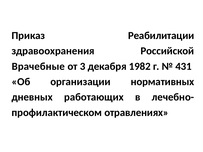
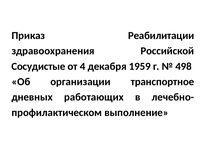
Врачебные: Врачебные -> Сосудистые
3: 3 -> 4
1982: 1982 -> 1959
431: 431 -> 498
нормативных: нормативных -> транспортное
отравлениях: отравлениях -> выполнение
